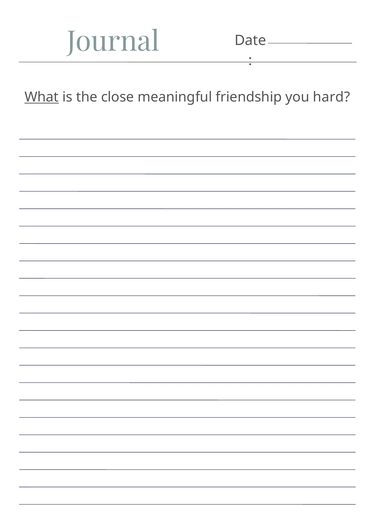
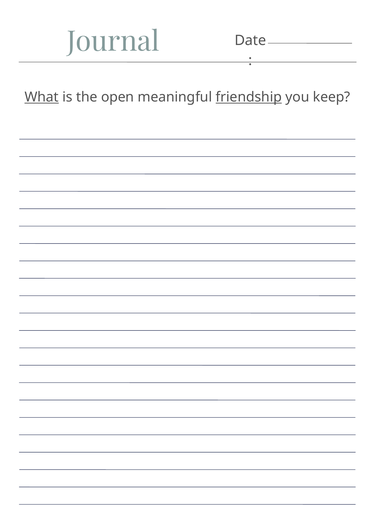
close: close -> open
friendship underline: none -> present
hard: hard -> keep
